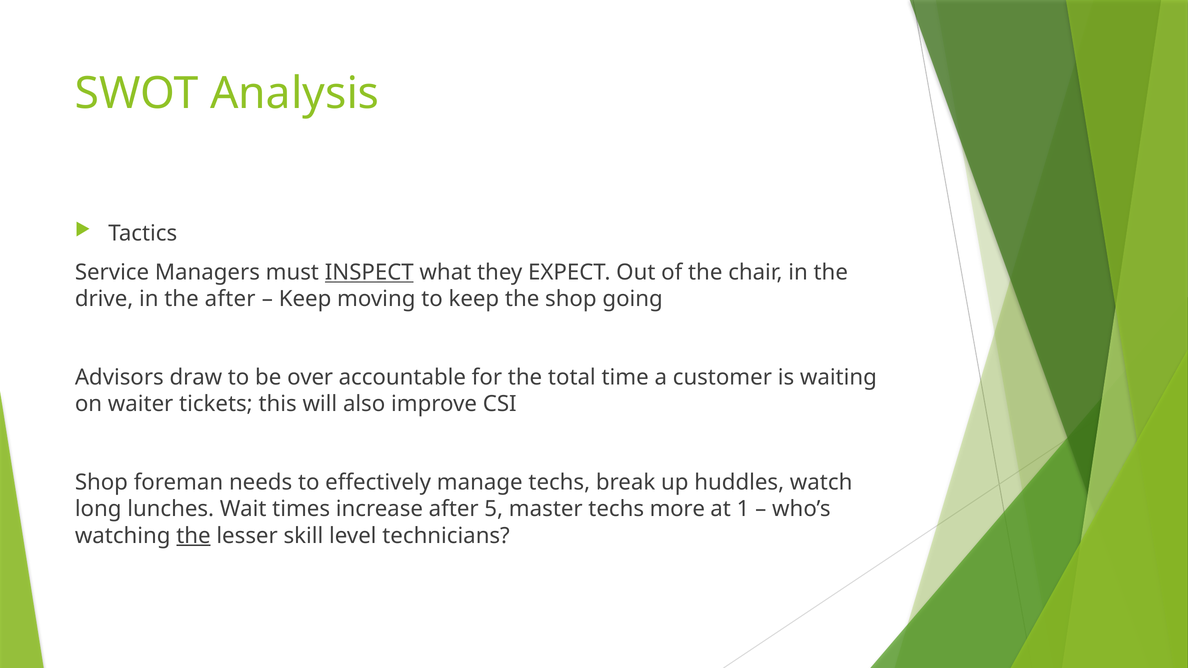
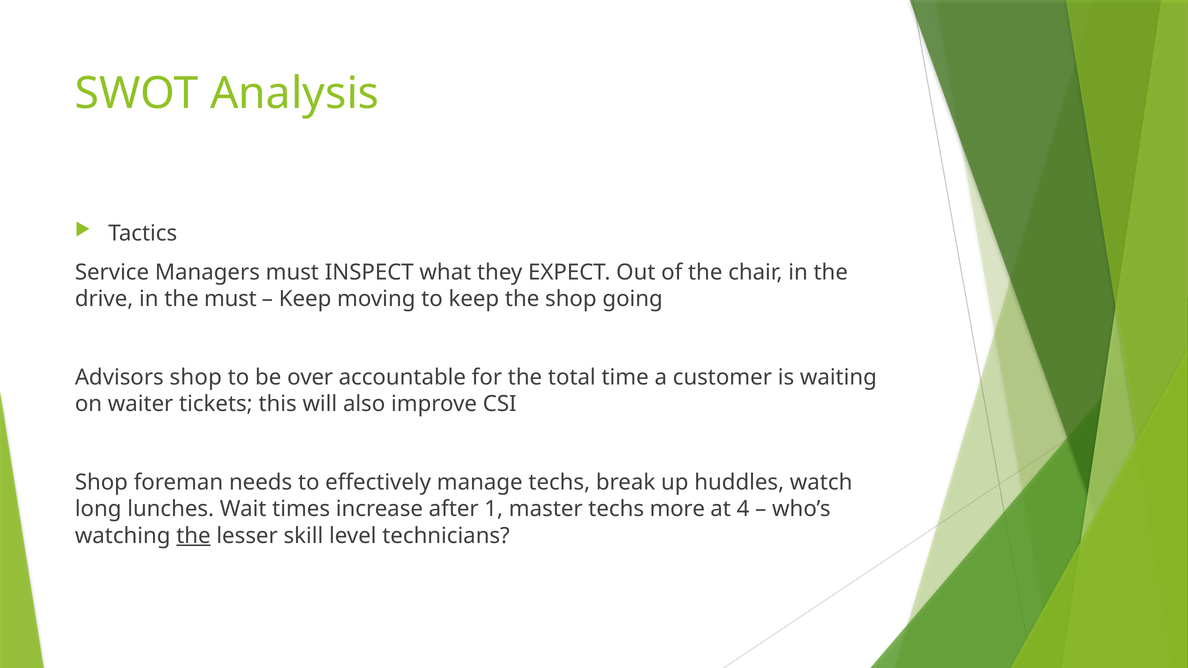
INSPECT underline: present -> none
the after: after -> must
Advisors draw: draw -> shop
5: 5 -> 1
1: 1 -> 4
